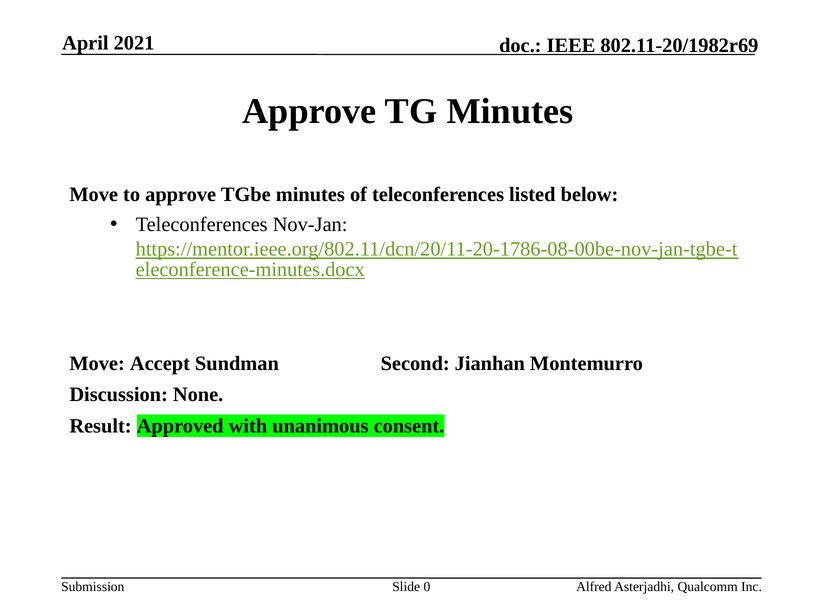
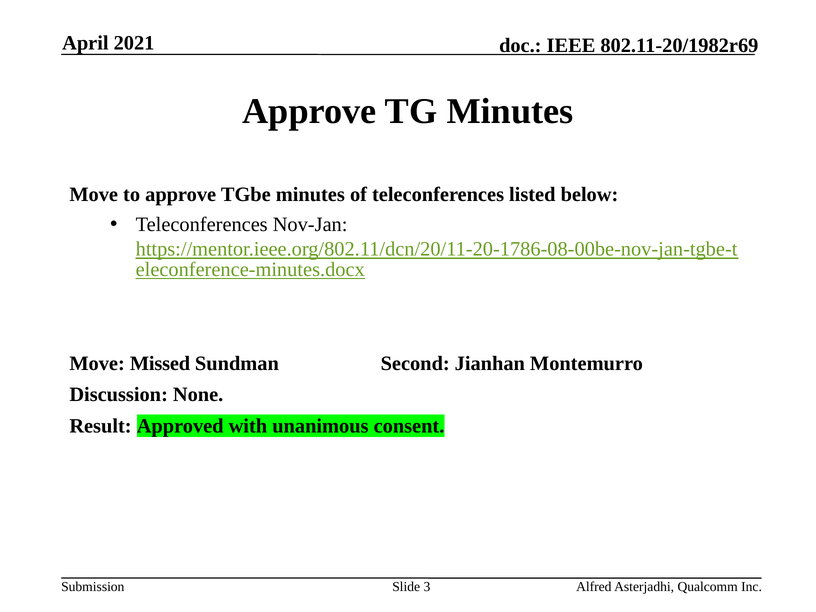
Accept: Accept -> Missed
0: 0 -> 3
